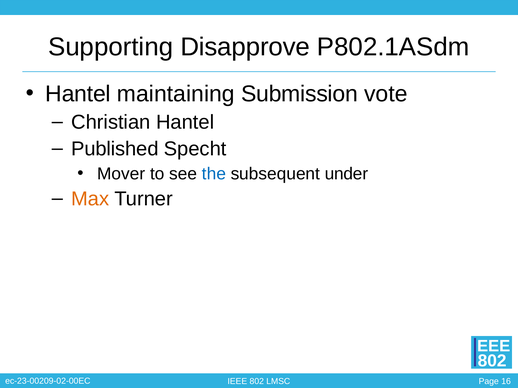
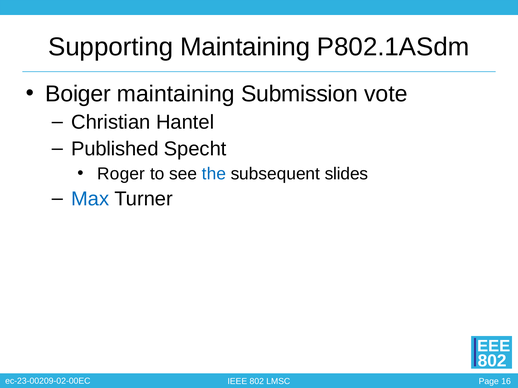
Supporting Disapprove: Disapprove -> Maintaining
Hantel at (78, 94): Hantel -> Boiger
Mover: Mover -> Roger
under: under -> slides
Max colour: orange -> blue
